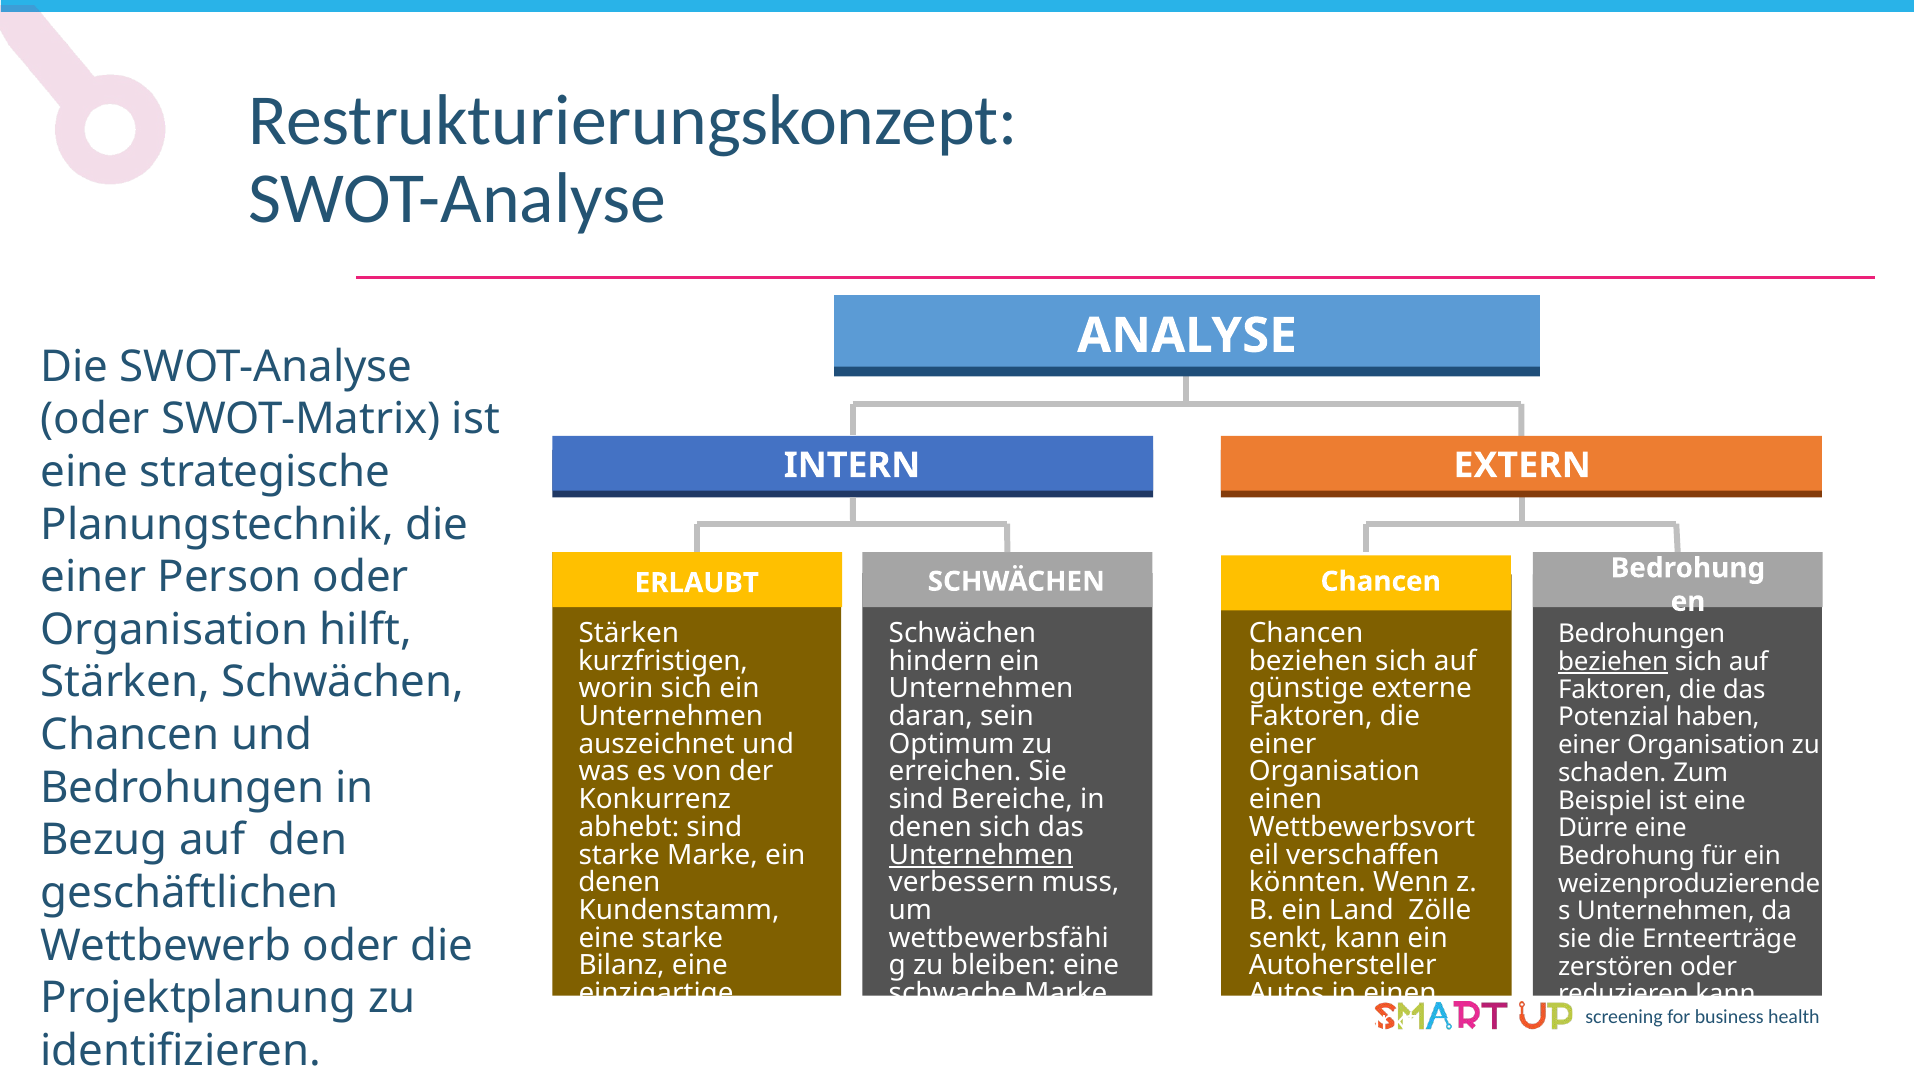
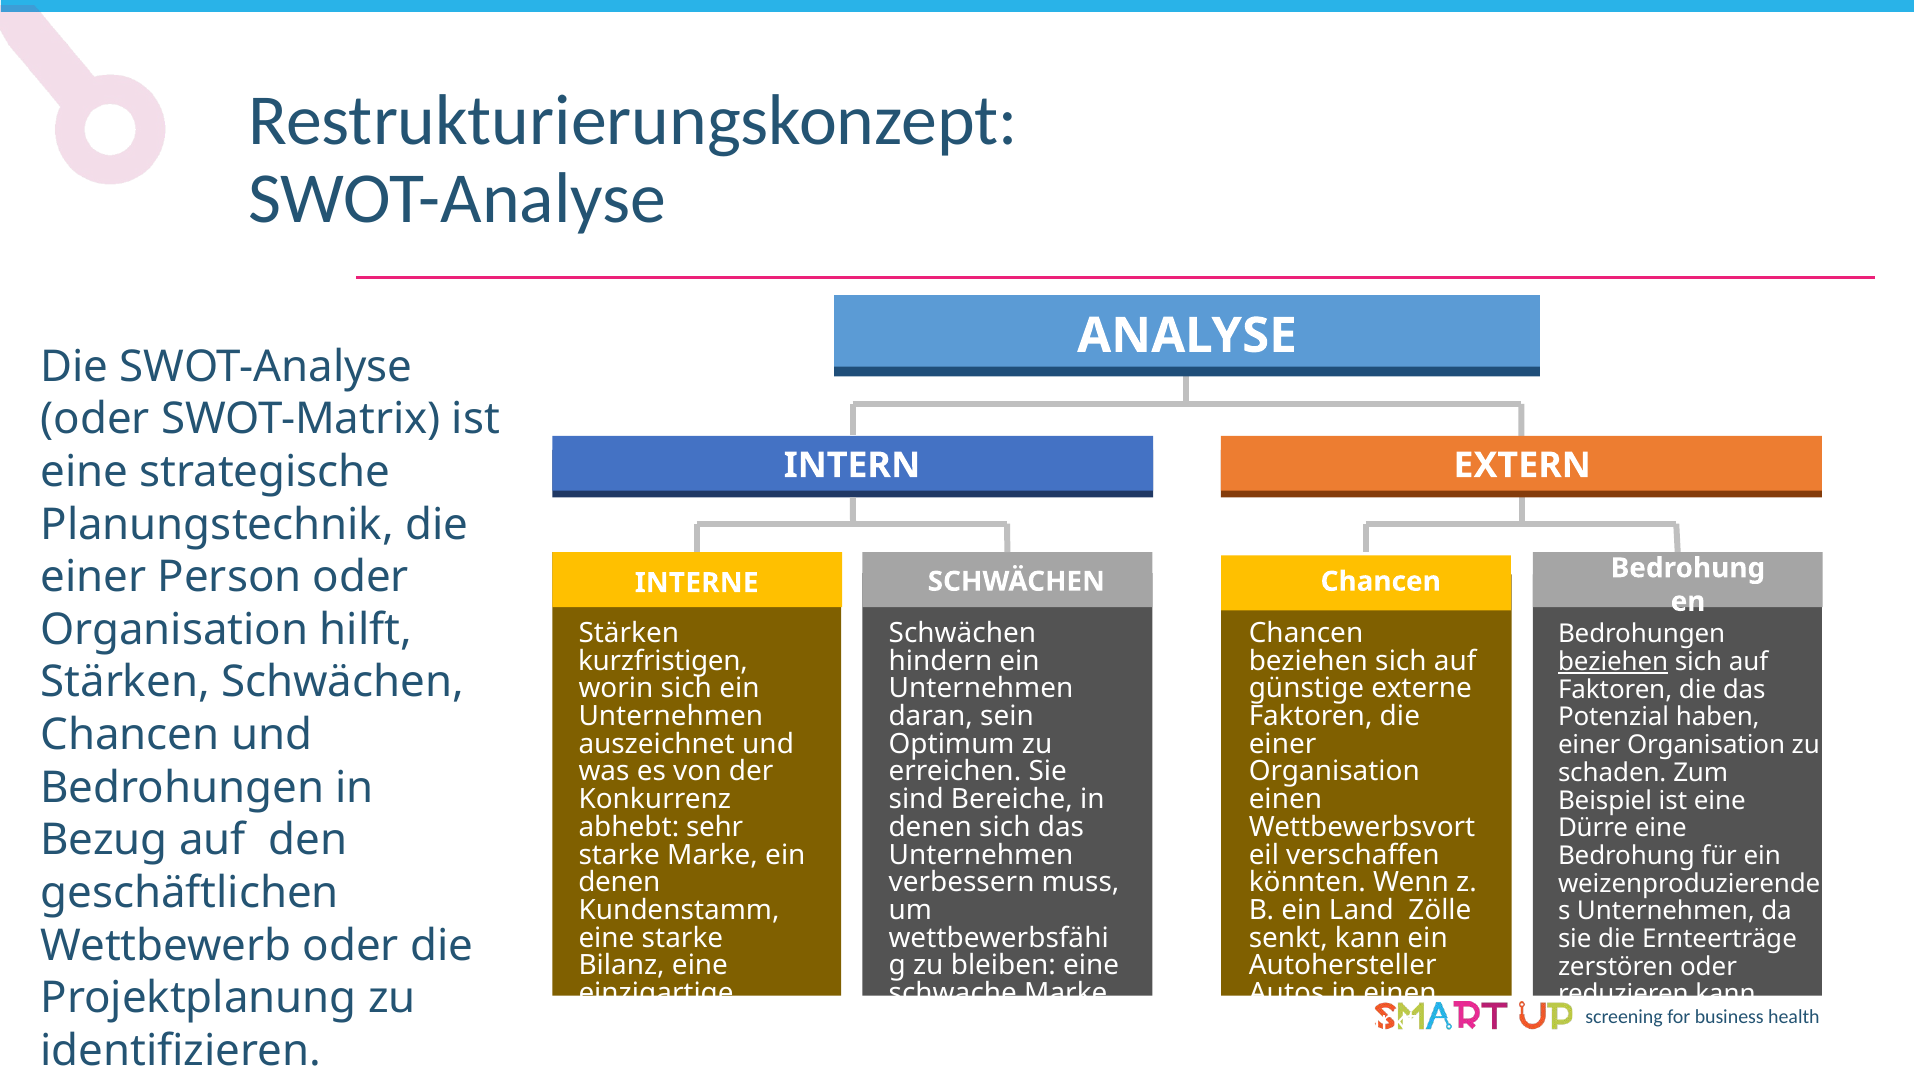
ERLAUBT: ERLAUBT -> INTERNE
abhebt sind: sind -> sehr
Unternehmen at (981, 855) underline: present -> none
